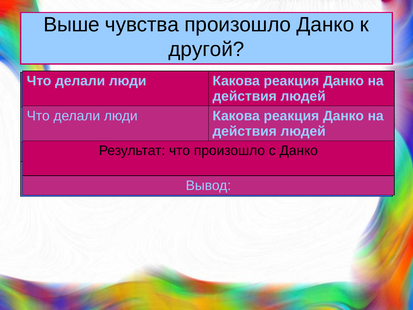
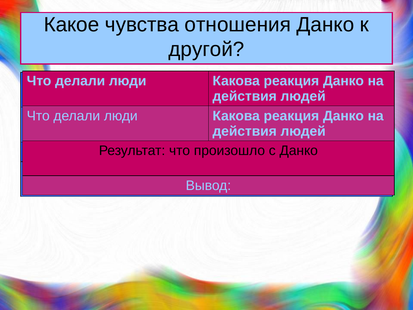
Выше: Выше -> Какое
чувства произошло: произошло -> отношения
